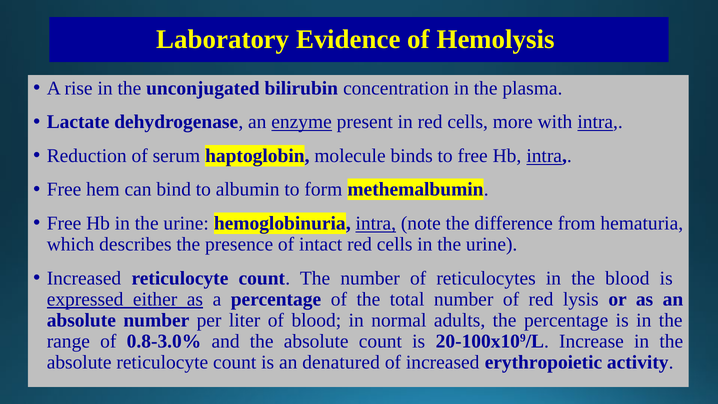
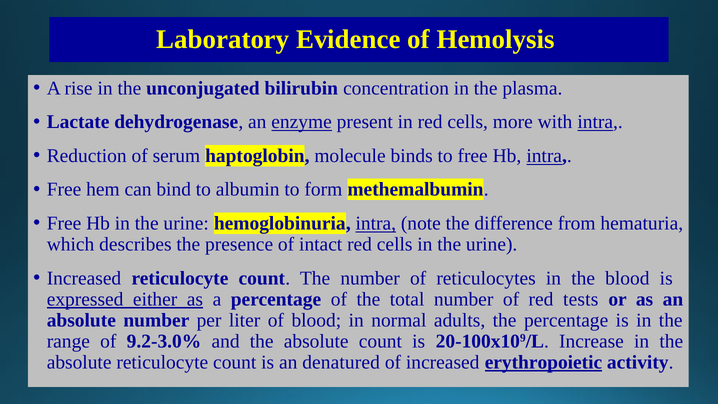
lysis: lysis -> tests
0.8-3.0%: 0.8-3.0% -> 9.2-3.0%
erythropoietic underline: none -> present
